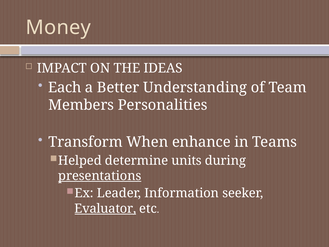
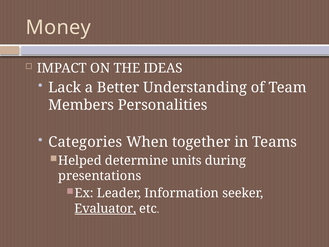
Each: Each -> Lack
Transform: Transform -> Categories
enhance: enhance -> together
presentations underline: present -> none
